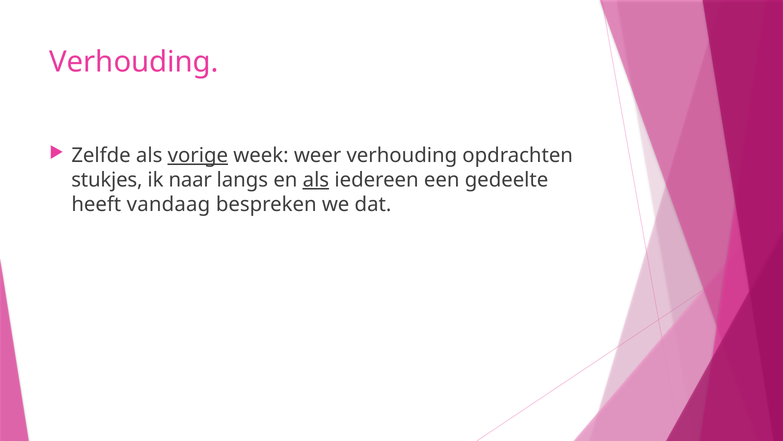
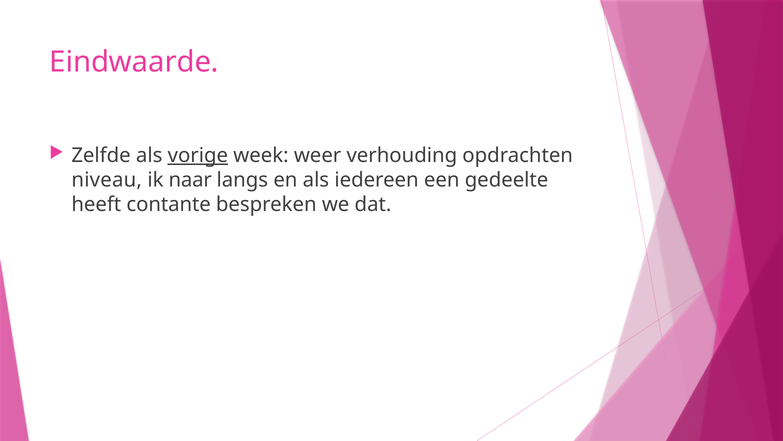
Verhouding at (134, 62): Verhouding -> Eindwaarde
stukjes: stukjes -> niveau
als at (316, 180) underline: present -> none
vandaag: vandaag -> contante
